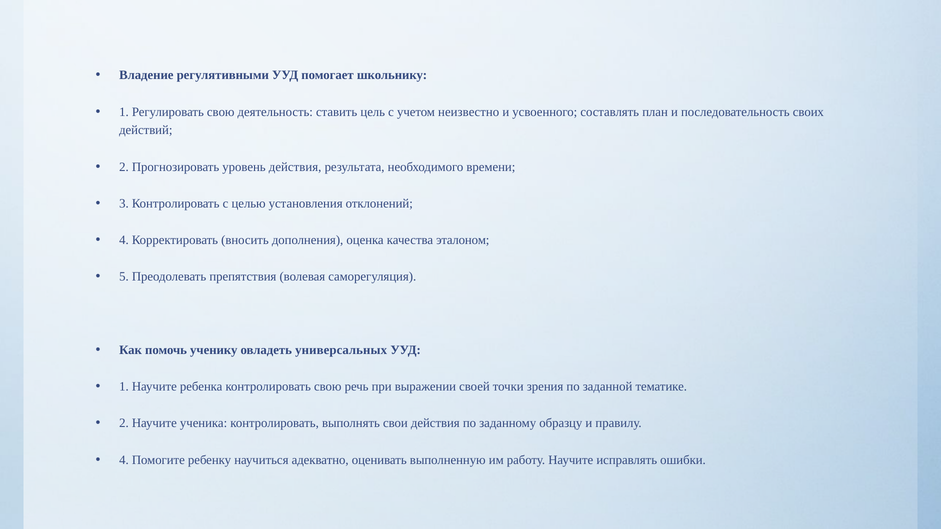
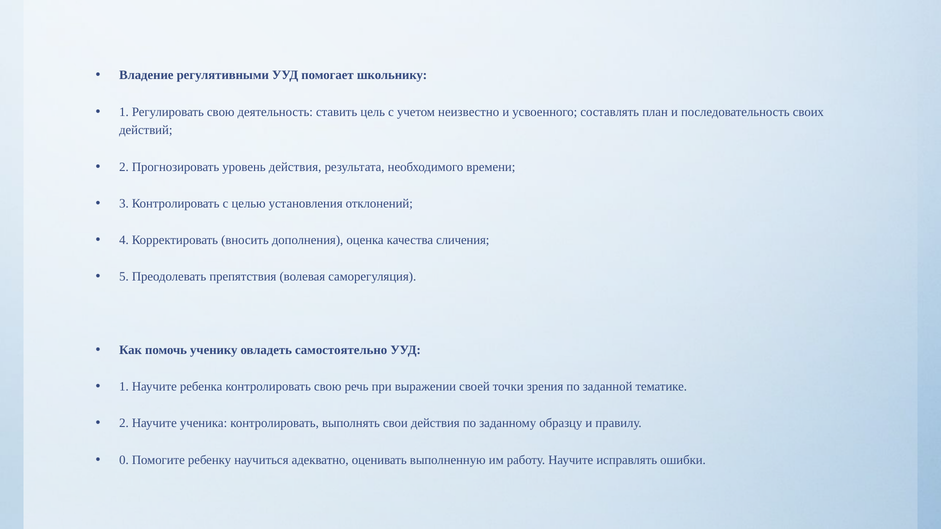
эталоном: эталоном -> сличения
универсальных: универсальных -> самостоятельно
4 at (124, 460): 4 -> 0
